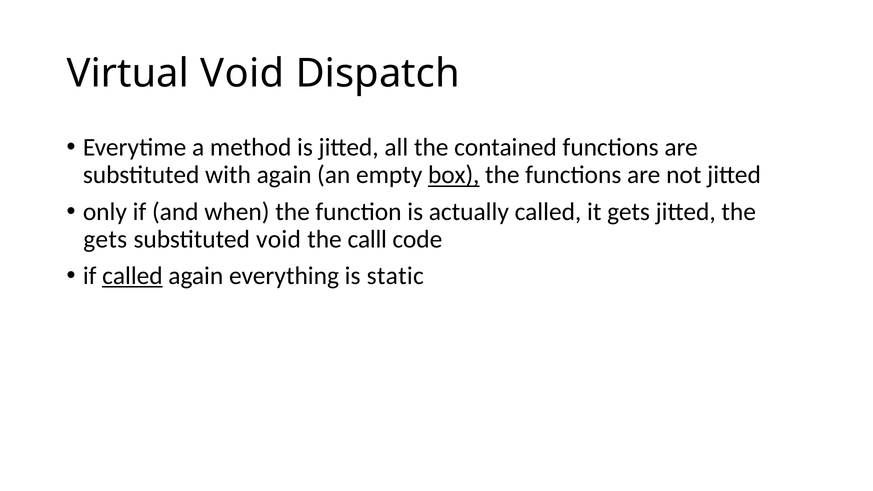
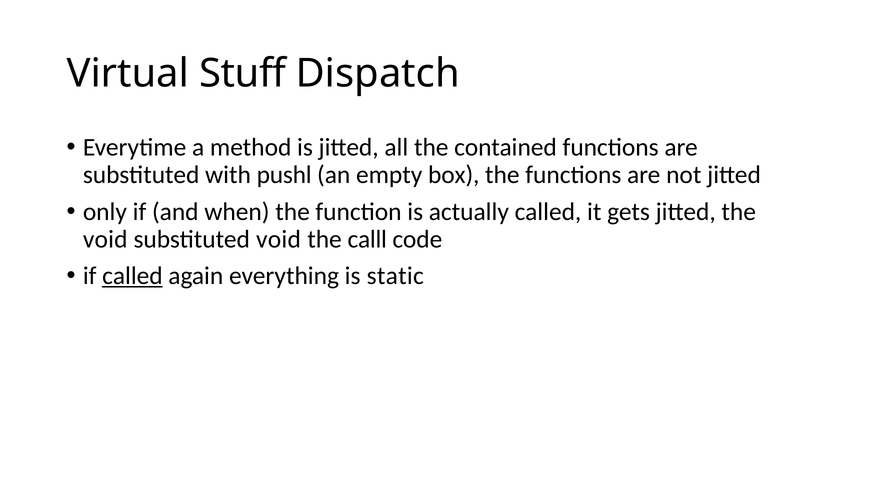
Virtual Void: Void -> Stuff
with again: again -> pushl
box underline: present -> none
gets at (105, 239): gets -> void
